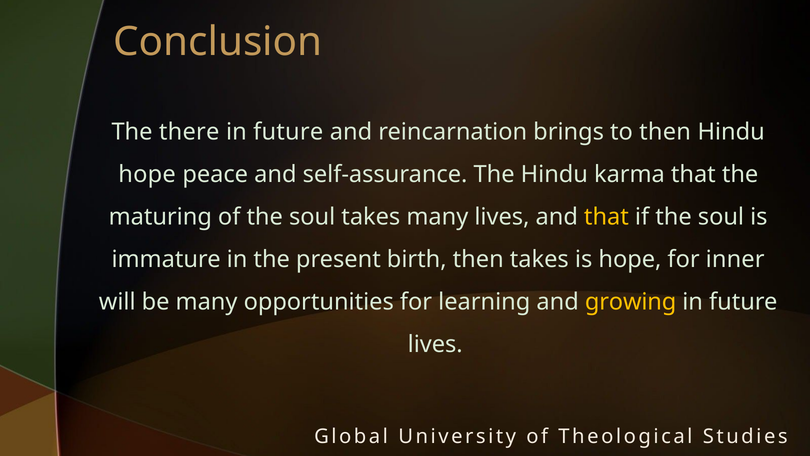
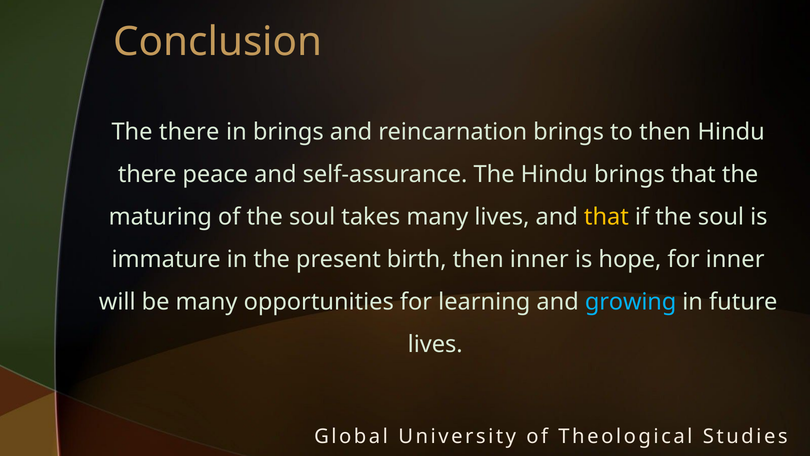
future at (288, 132): future -> brings
hope at (147, 174): hope -> there
Hindu karma: karma -> brings
then takes: takes -> inner
growing colour: yellow -> light blue
